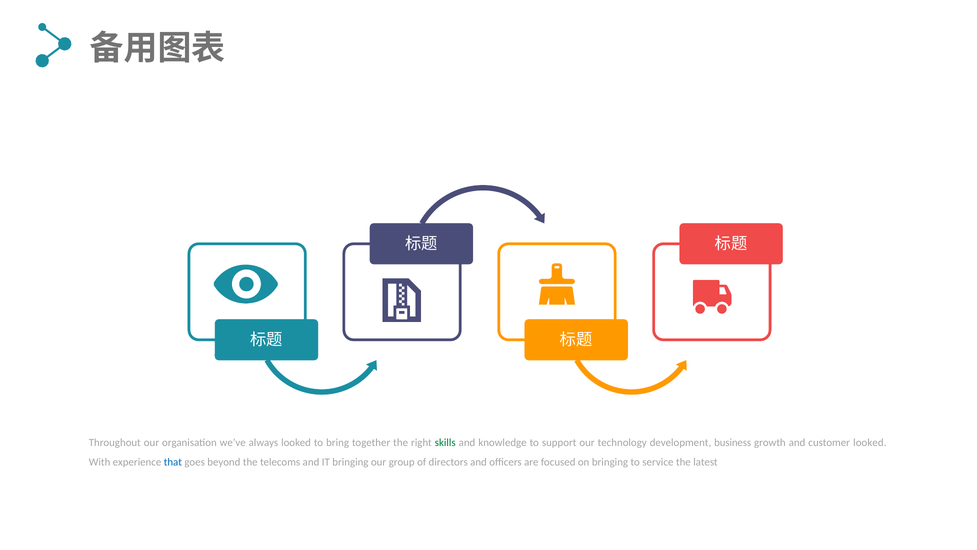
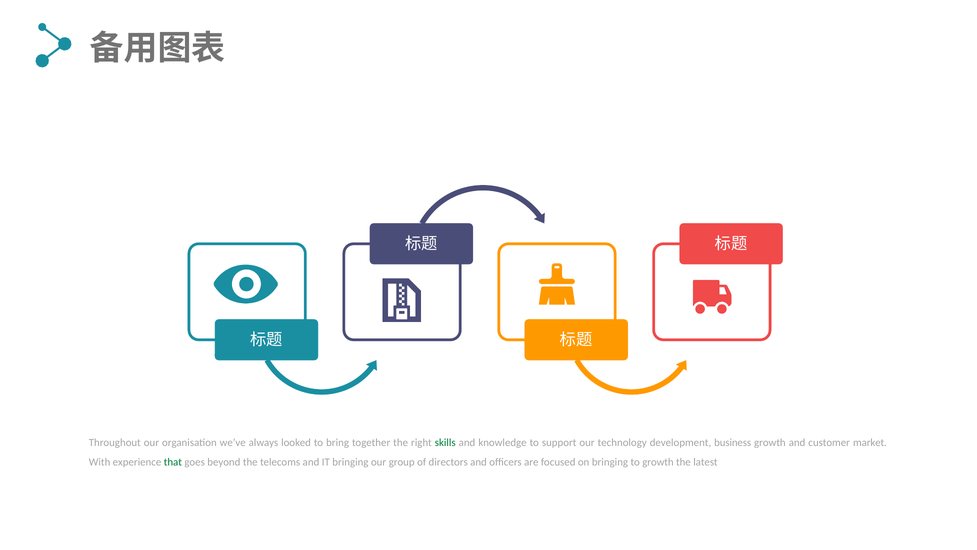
customer looked: looked -> market
that colour: blue -> green
to service: service -> growth
